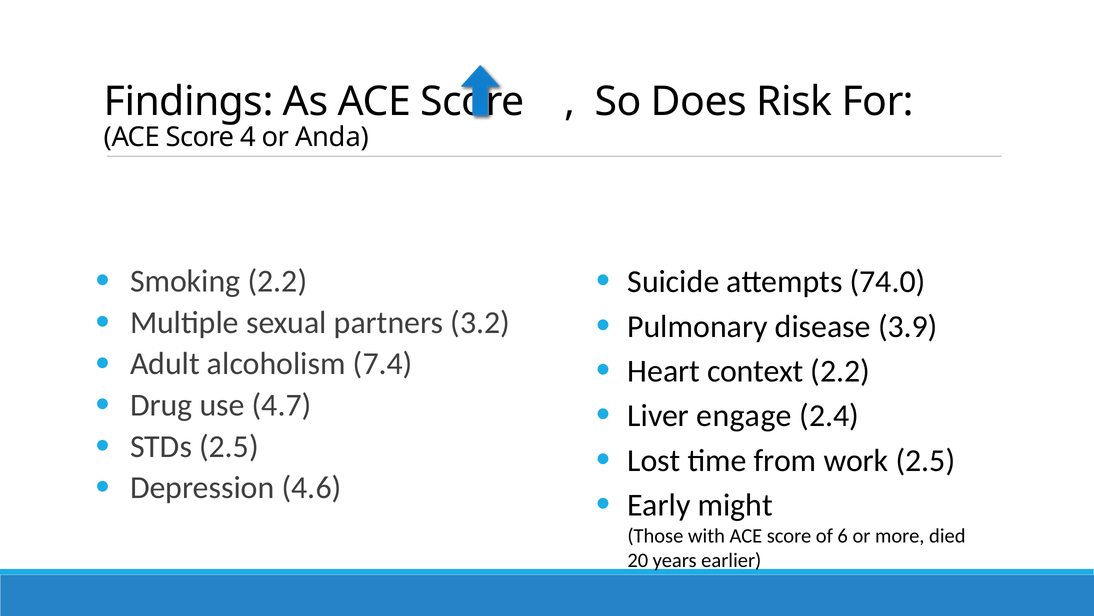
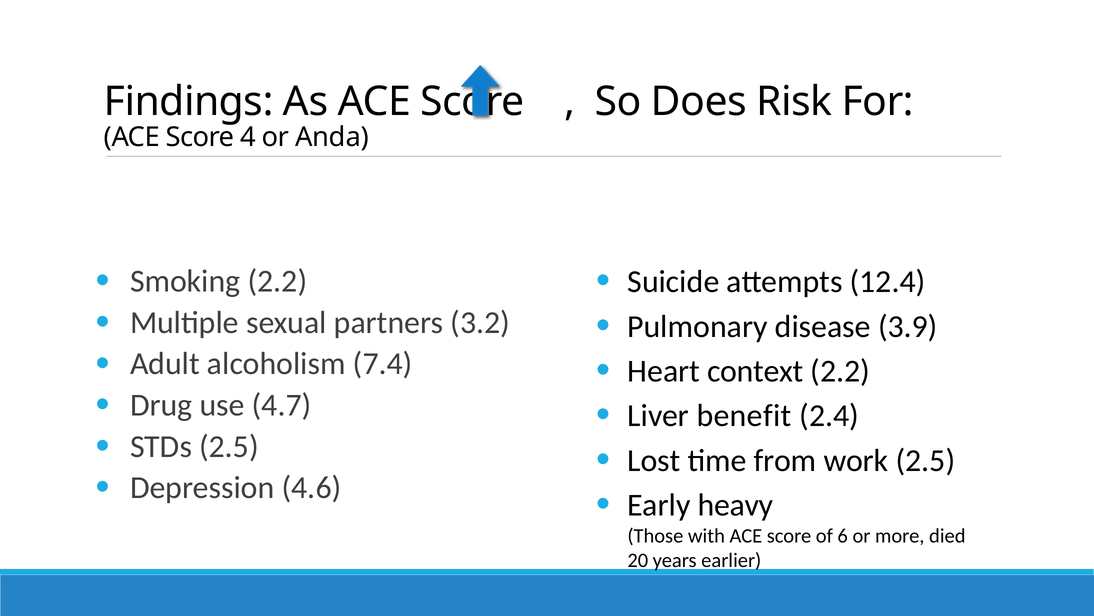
74.0: 74.0 -> 12.4
engage: engage -> benefit
might: might -> heavy
